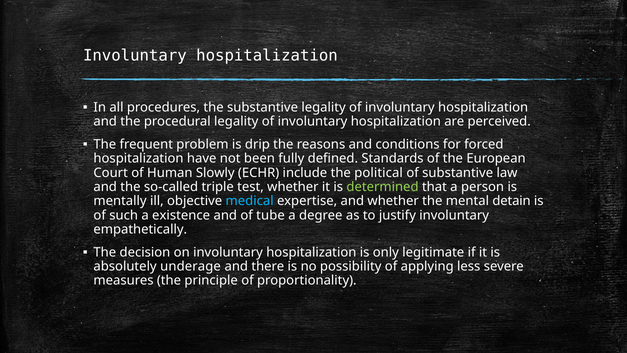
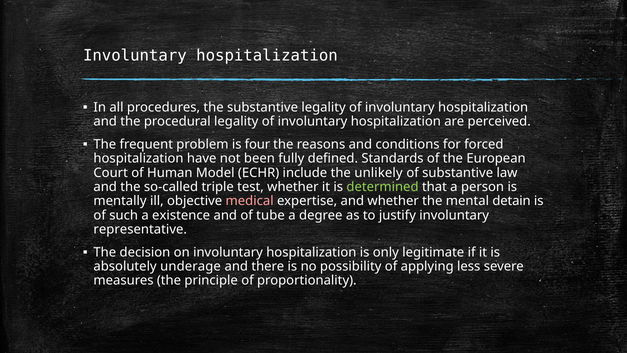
drip: drip -> four
Slowly: Slowly -> Model
political: political -> unlikely
medical colour: light blue -> pink
empathetically: empathetically -> representative
